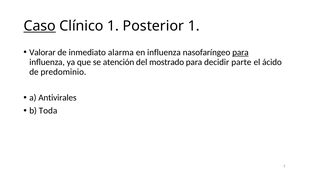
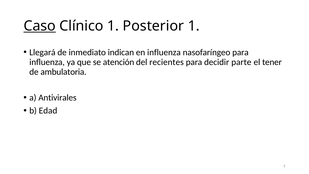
Valorar: Valorar -> Llegará
alarma: alarma -> indican
para at (240, 52) underline: present -> none
mostrado: mostrado -> recientes
ácido: ácido -> tener
predominio: predominio -> ambulatoria
Toda: Toda -> Edad
